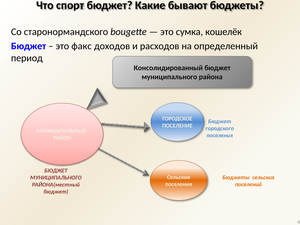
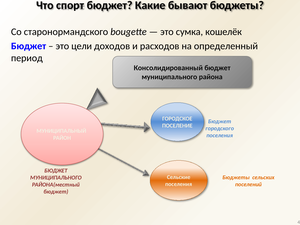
факс: факс -> цели
